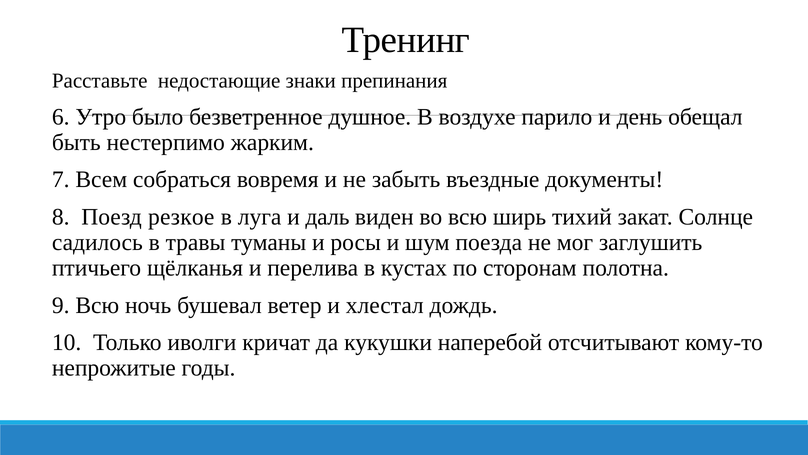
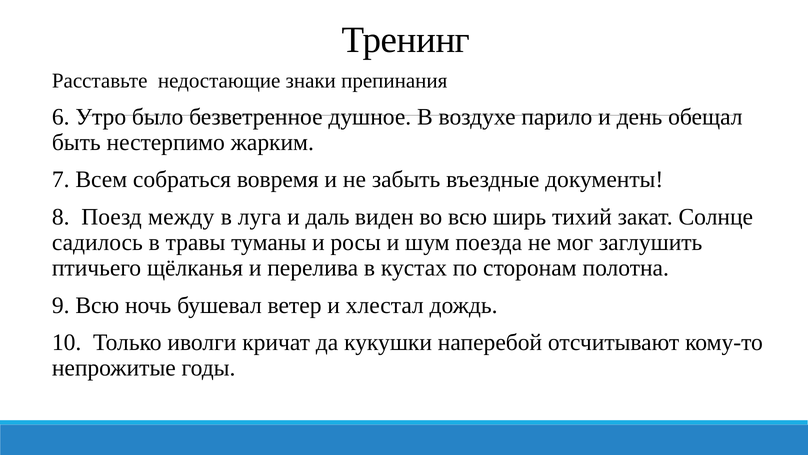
резкое: резкое -> между
